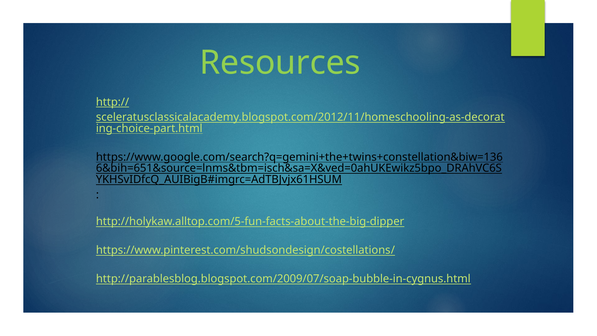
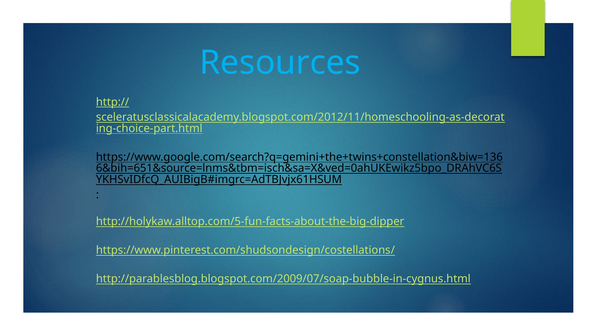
Resources colour: light green -> light blue
